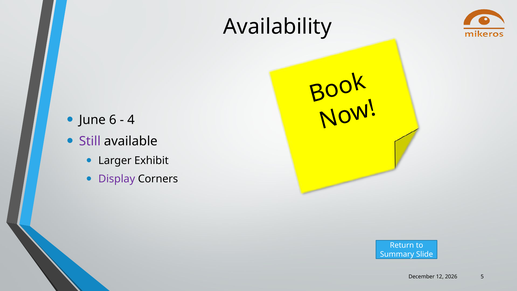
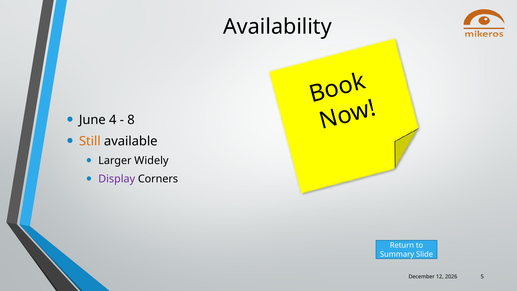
6: 6 -> 4
4: 4 -> 8
Still colour: purple -> orange
Exhibit: Exhibit -> Widely
